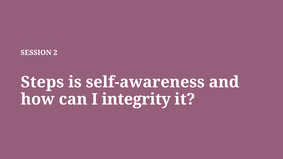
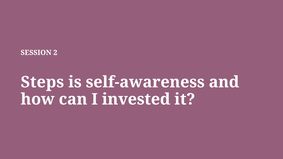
integrity: integrity -> invested
